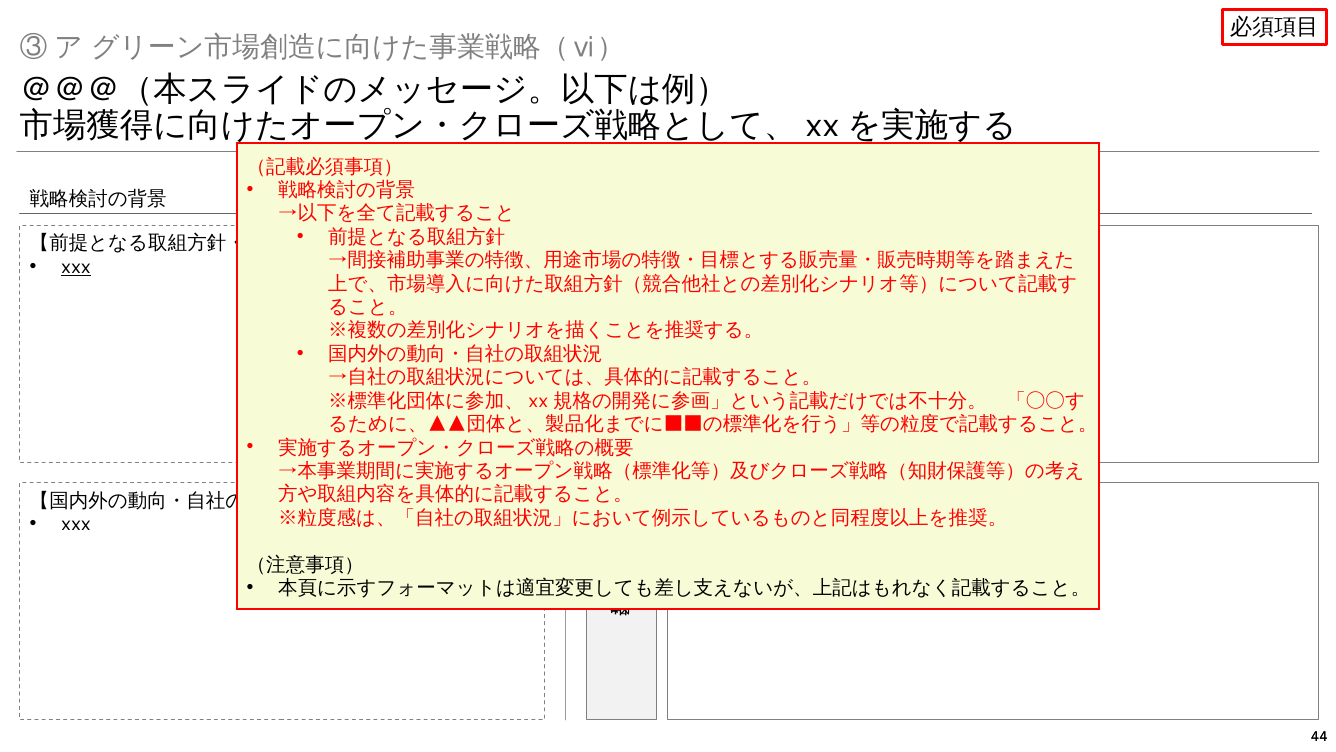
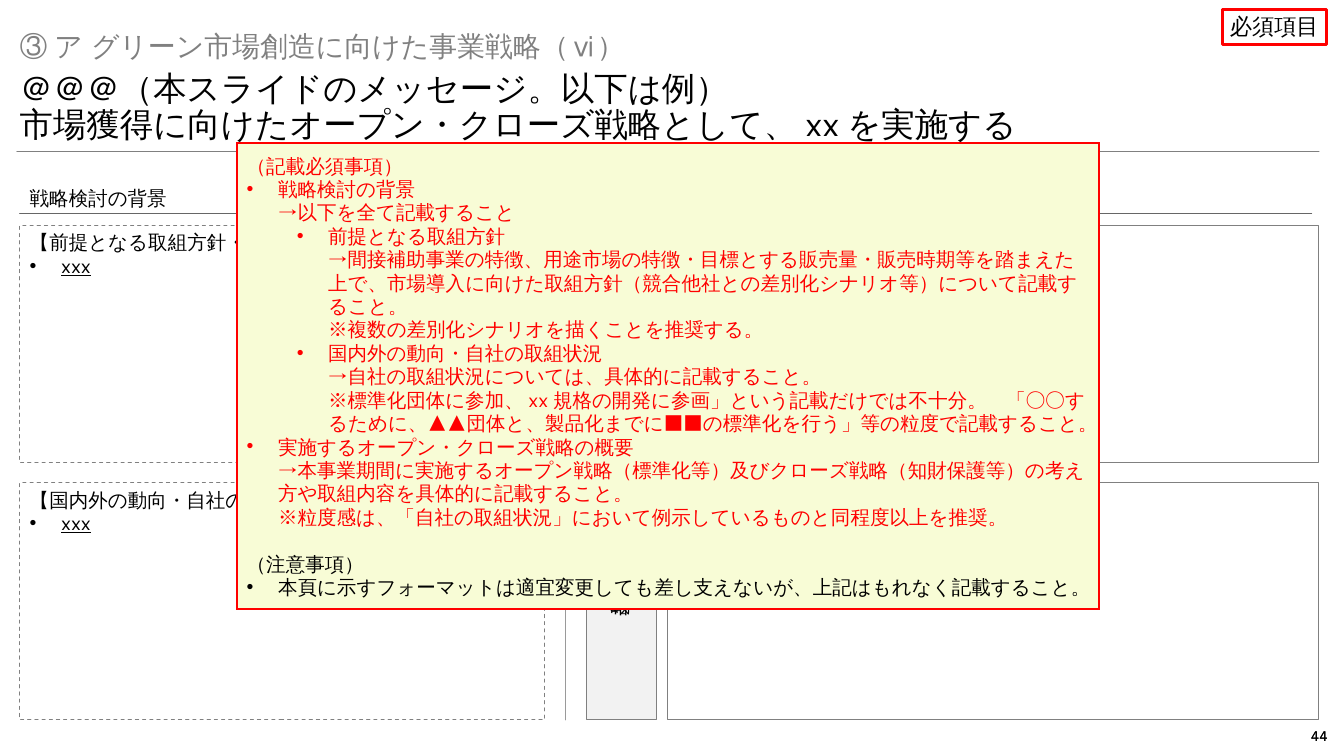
xxx at (76, 524) underline: none -> present
